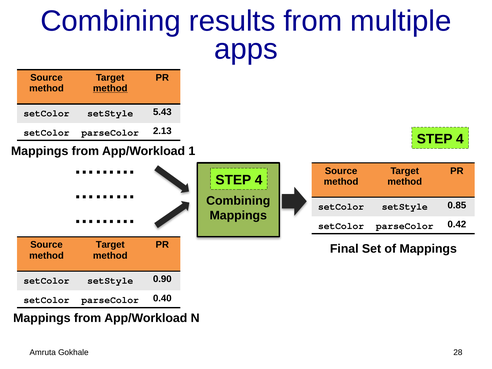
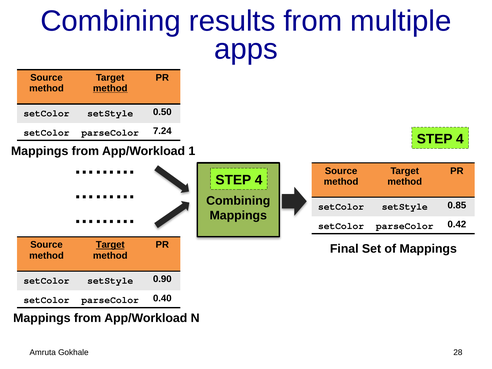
5.43: 5.43 -> 0.50
2.13: 2.13 -> 7.24
Target at (110, 245) underline: none -> present
